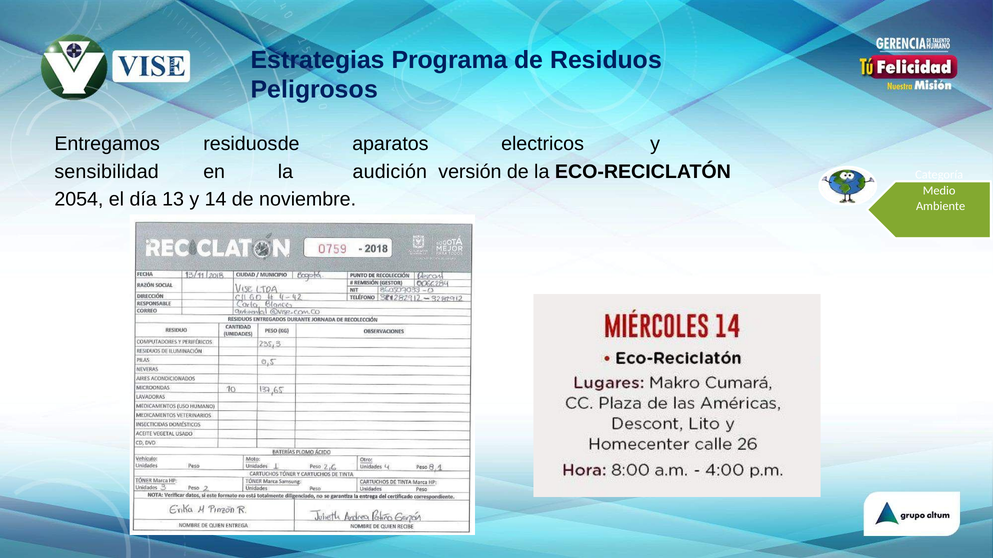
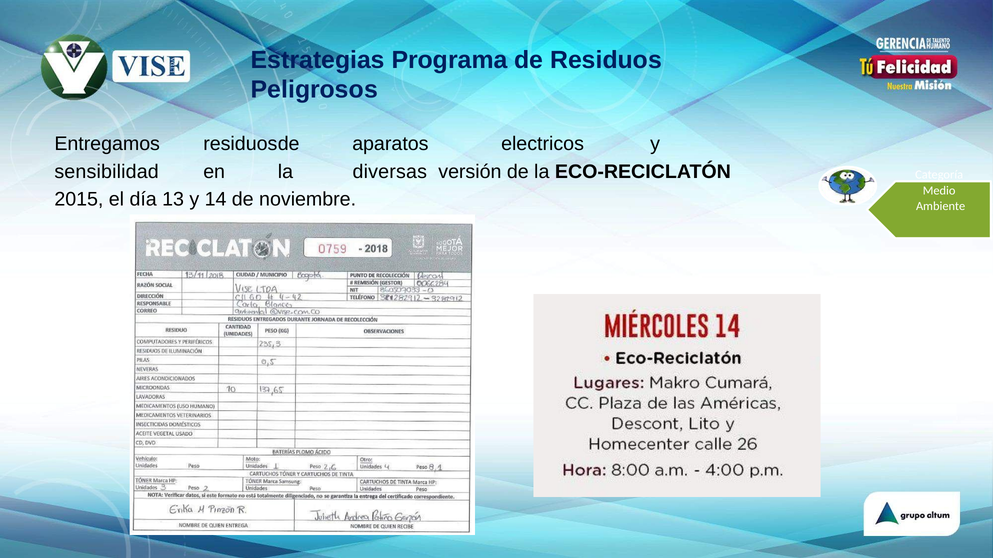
audición: audición -> diversas
2054: 2054 -> 2015
